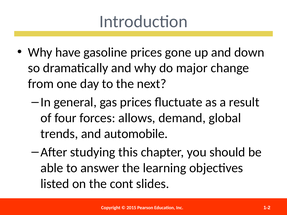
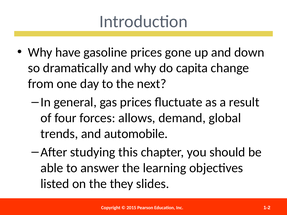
major: major -> capita
cont: cont -> they
